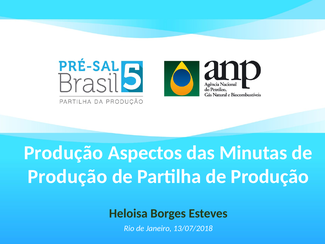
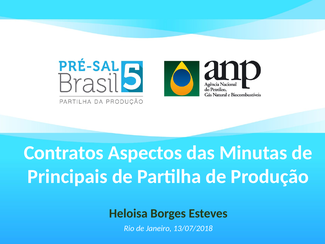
Produção at (63, 153): Produção -> Contratos
Produção at (67, 176): Produção -> Principais
